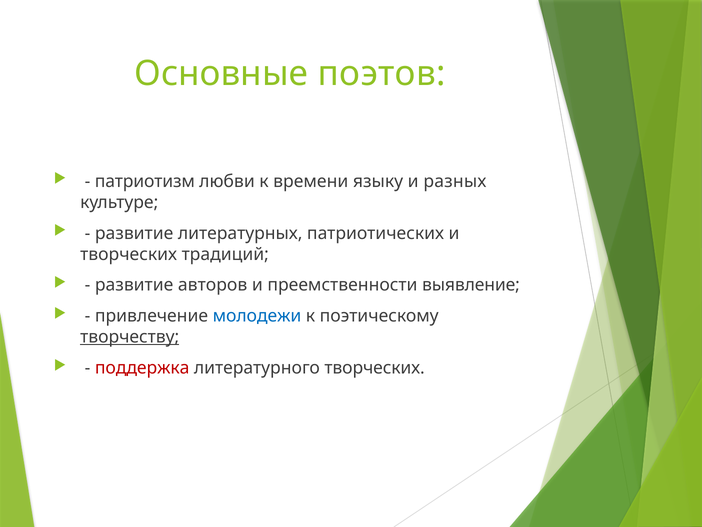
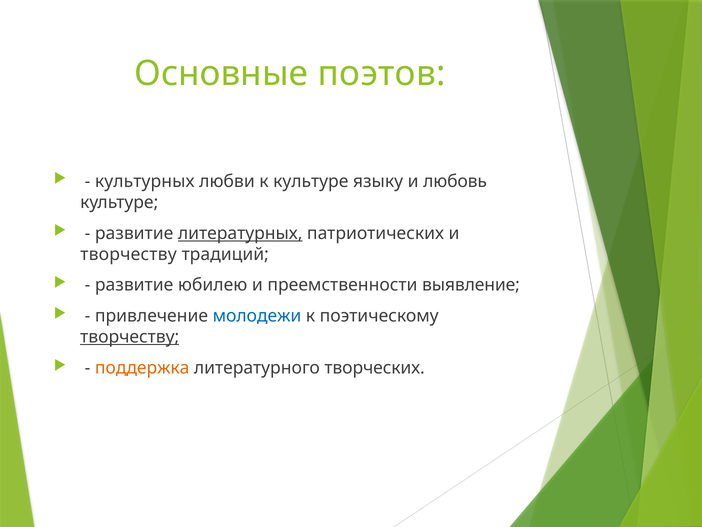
патриотизм: патриотизм -> культурных
к времени: времени -> культуре
разных: разных -> любовь
литературных underline: none -> present
творческих at (129, 254): творческих -> творчеству
авторов: авторов -> юбилею
поддержка colour: red -> orange
